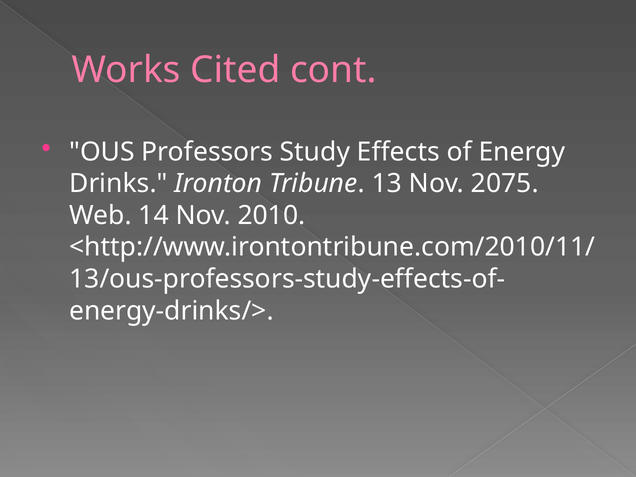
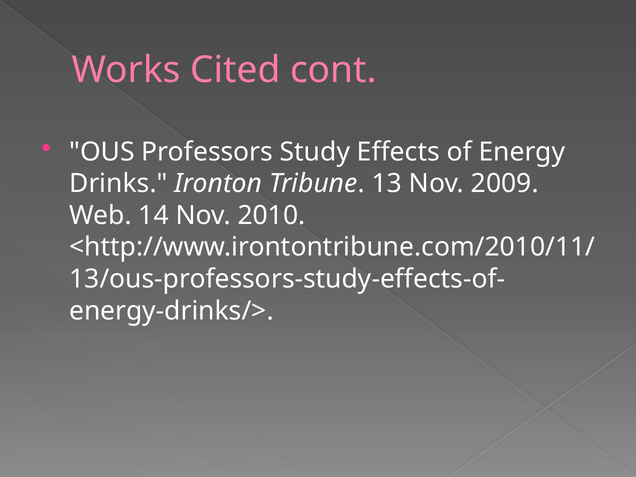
2075: 2075 -> 2009
